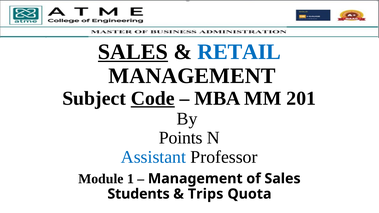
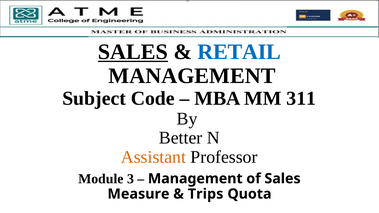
Code underline: present -> none
201: 201 -> 311
Points: Points -> Better
Assistant colour: blue -> orange
1: 1 -> 3
Students: Students -> Measure
